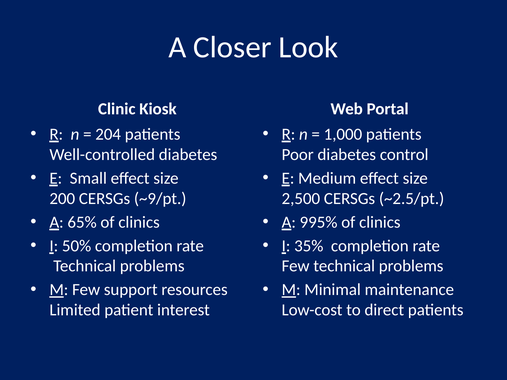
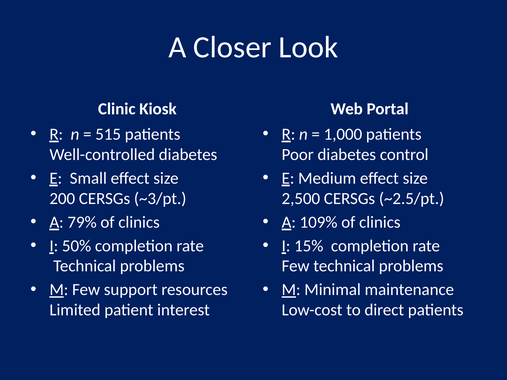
204: 204 -> 515
~9/pt: ~9/pt -> ~3/pt
65%: 65% -> 79%
995%: 995% -> 109%
35%: 35% -> 15%
